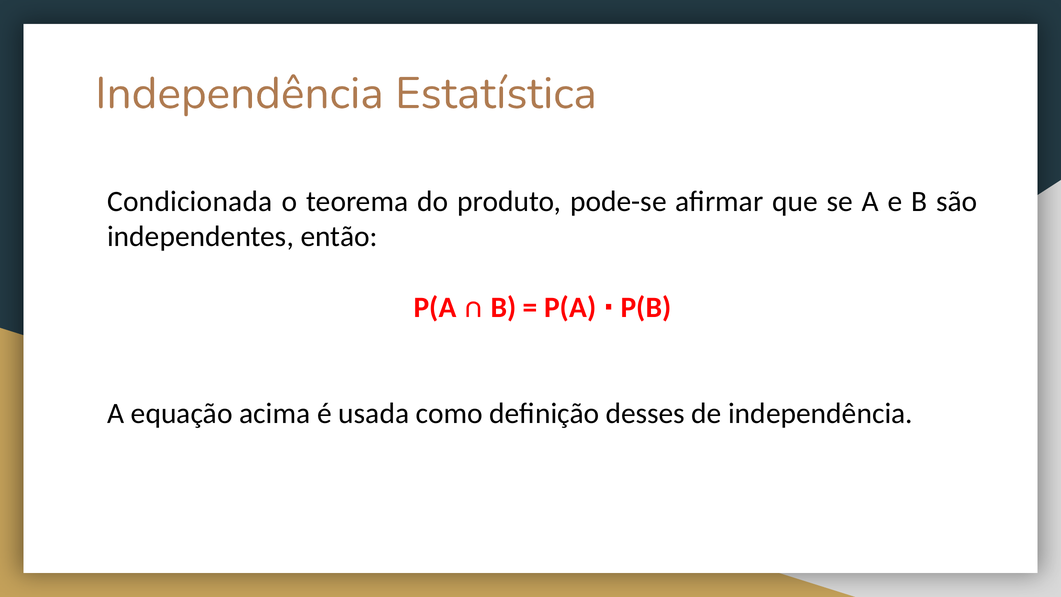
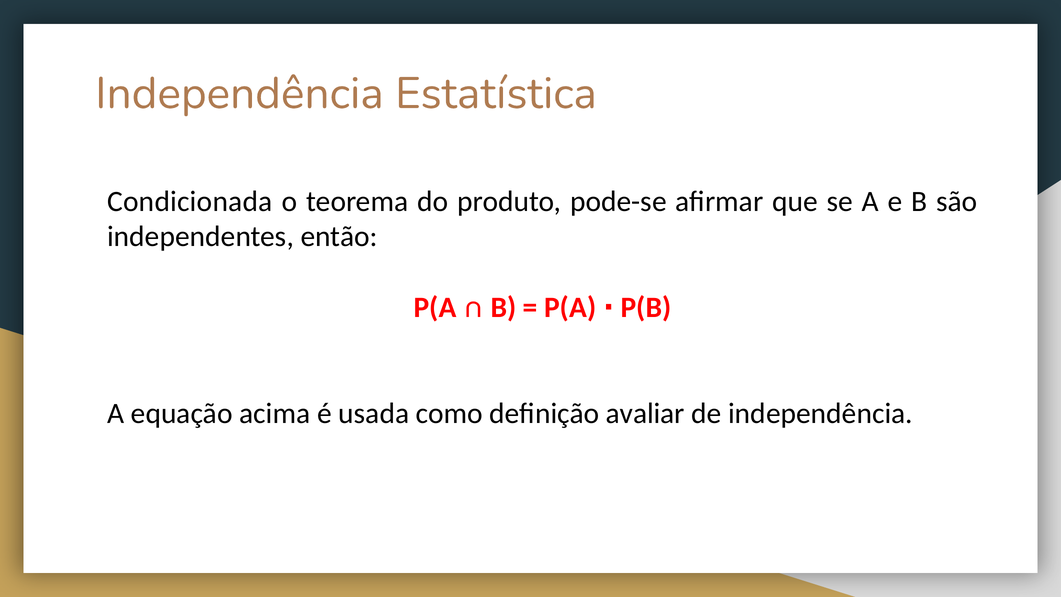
desses: desses -> avaliar
